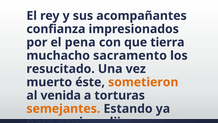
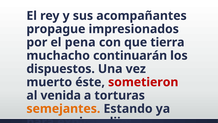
confianza: confianza -> propague
sacramento: sacramento -> continuarán
resucitado: resucitado -> dispuestos
sometieron colour: orange -> red
